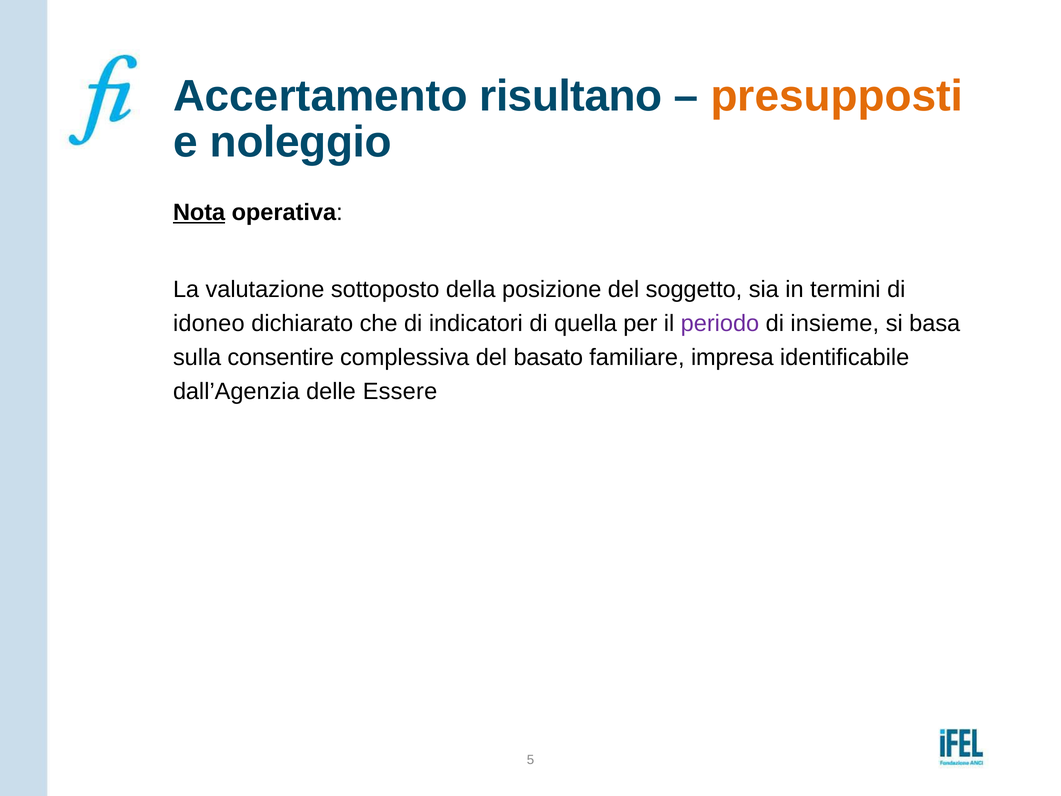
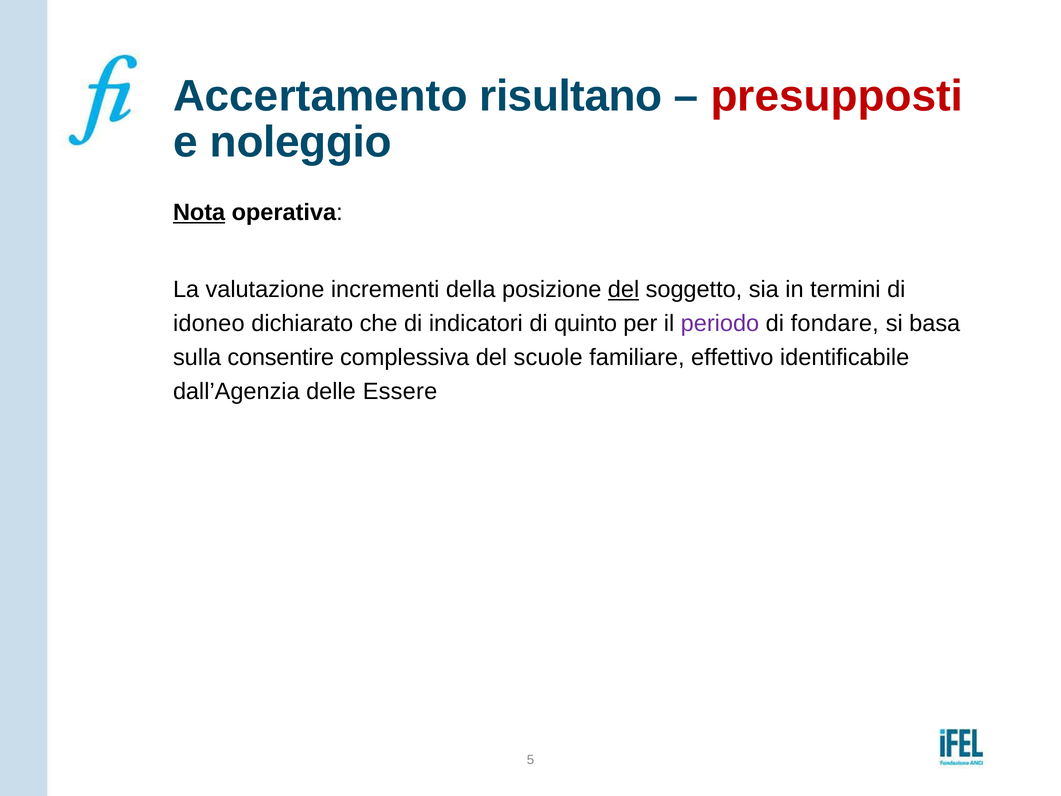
presupposti colour: orange -> red
sottoposto: sottoposto -> incrementi
del at (624, 290) underline: none -> present
quella: quella -> quinto
insieme: insieme -> fondare
basato: basato -> scuole
impresa: impresa -> effettivo
